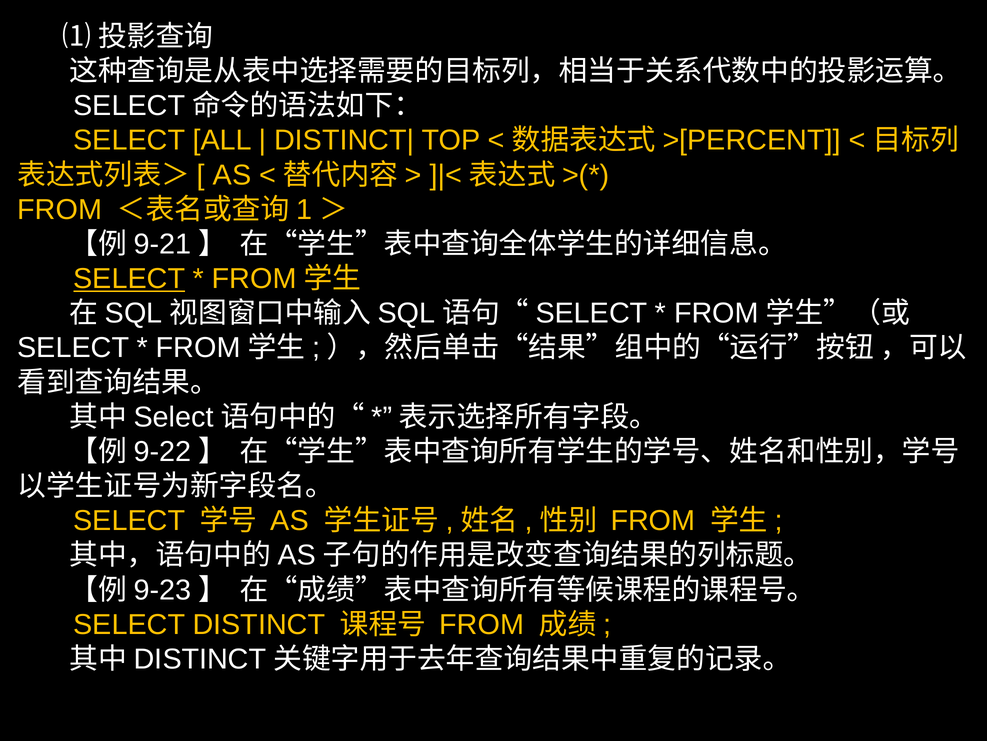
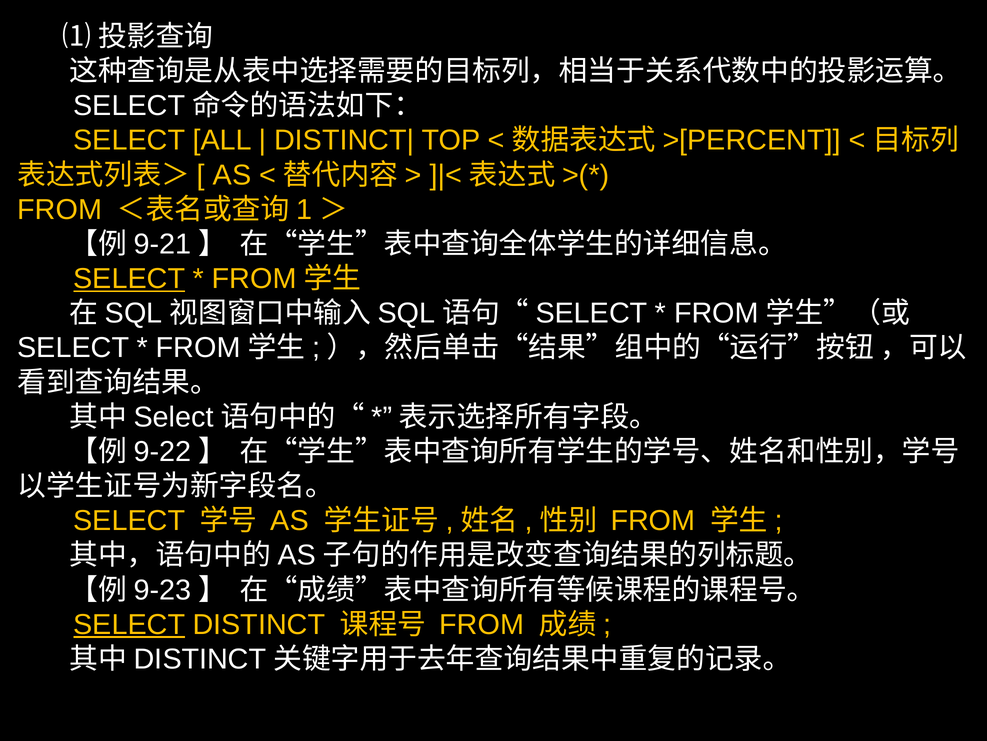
SELECT at (129, 624) underline: none -> present
